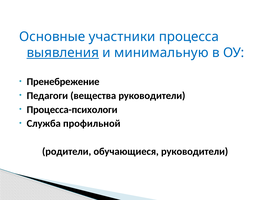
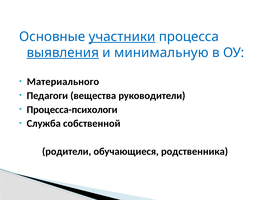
участники underline: none -> present
Пренебрежение: Пренебрежение -> Материального
профильной: профильной -> собственной
обучающиеся руководители: руководители -> родственника
